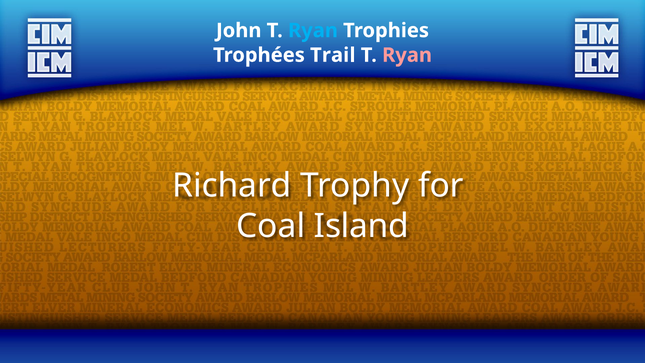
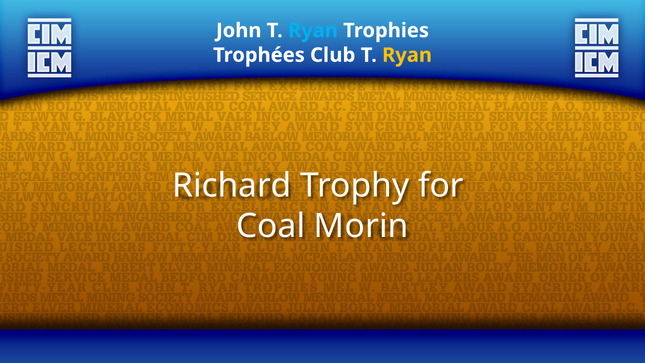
Trail: Trail -> Club
Ryan at (407, 55) colour: pink -> yellow
Island: Island -> Morin
